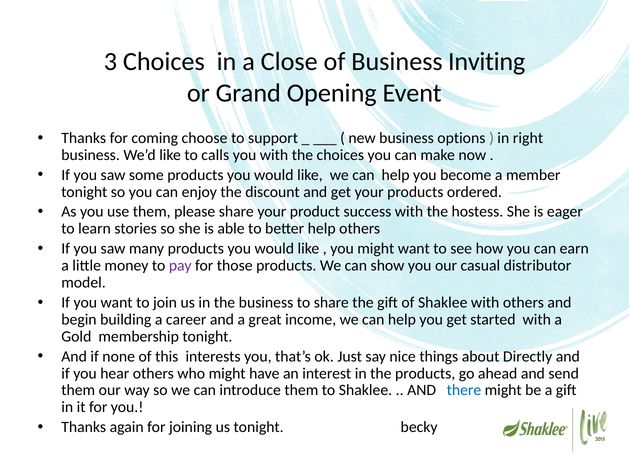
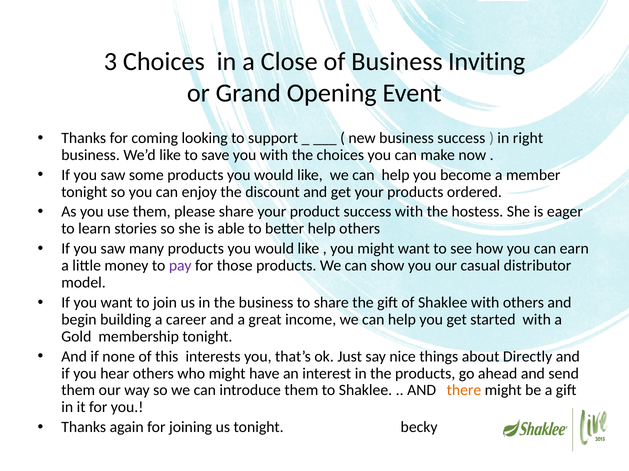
choose: choose -> looking
business options: options -> success
calls: calls -> save
there colour: blue -> orange
